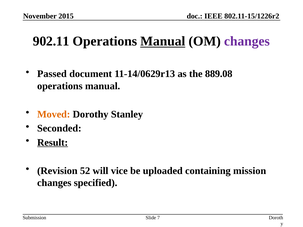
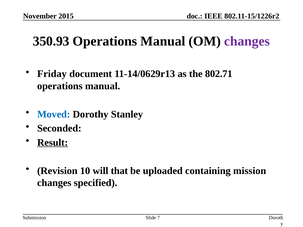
902.11: 902.11 -> 350.93
Manual at (163, 41) underline: present -> none
Passed: Passed -> Friday
889.08: 889.08 -> 802.71
Moved colour: orange -> blue
52: 52 -> 10
vice: vice -> that
